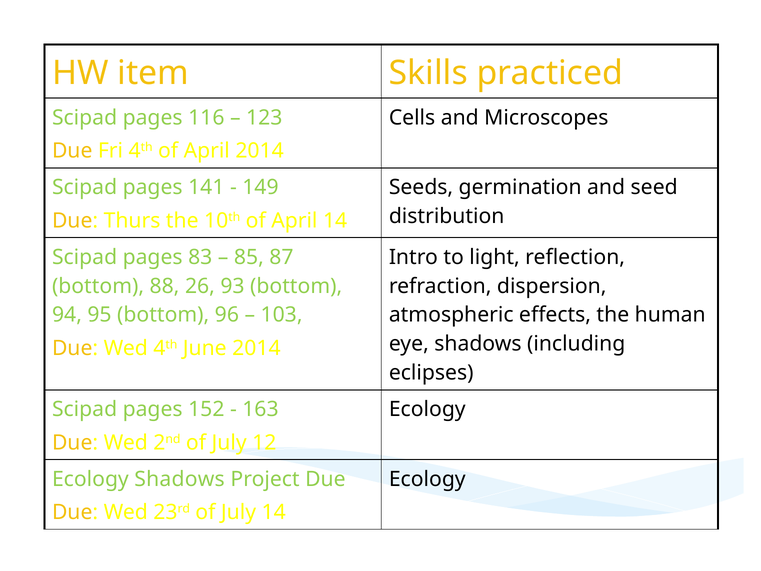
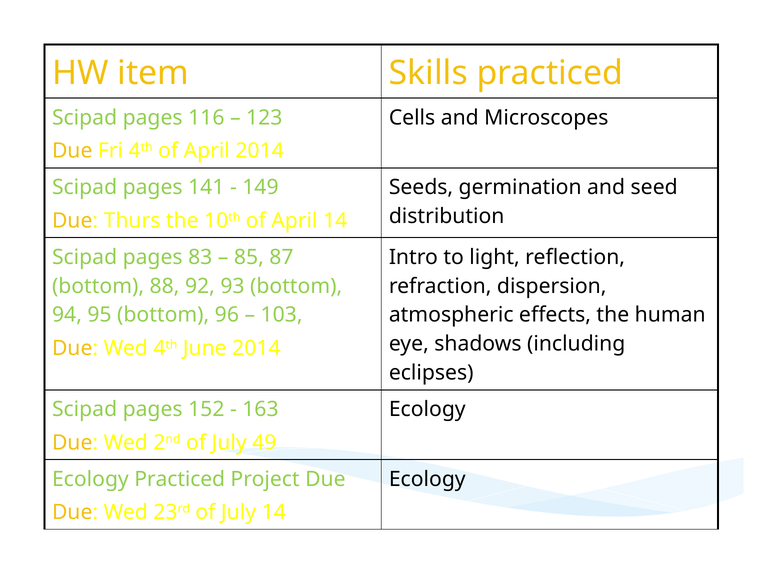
26: 26 -> 92
12: 12 -> 49
Ecology Shadows: Shadows -> Practiced
